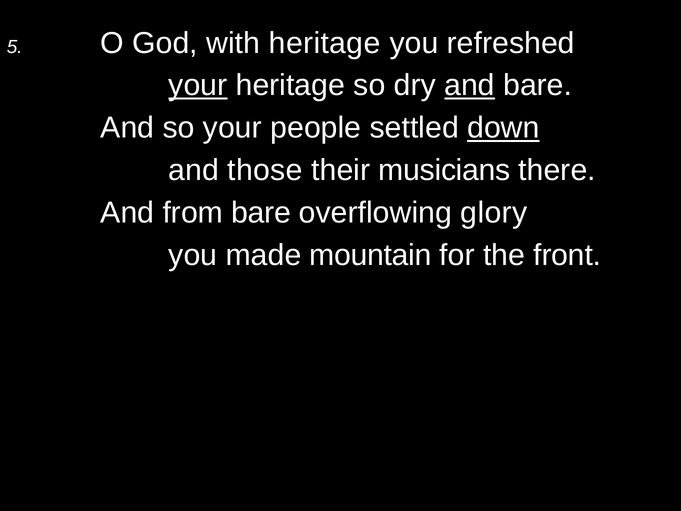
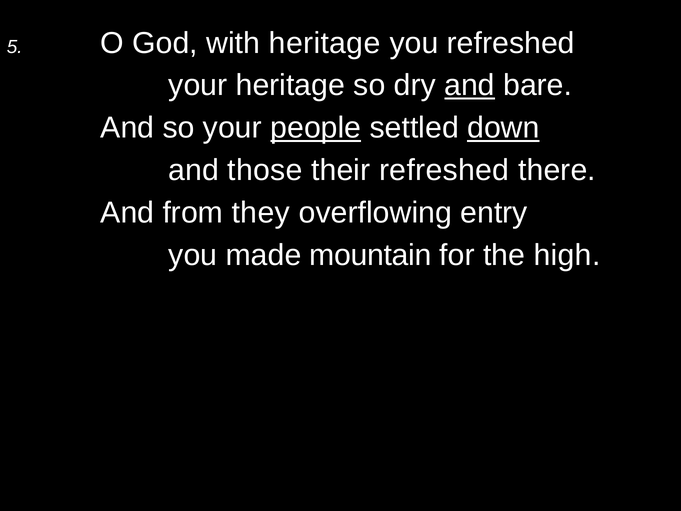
your at (198, 85) underline: present -> none
people underline: none -> present
their musicians: musicians -> refreshed
from bare: bare -> they
glory: glory -> entry
front: front -> high
